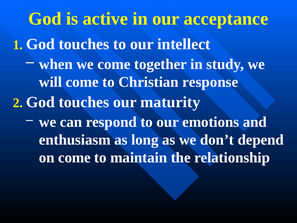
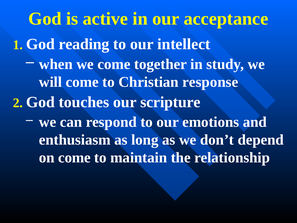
touches at (84, 44): touches -> reading
maturity: maturity -> scripture
